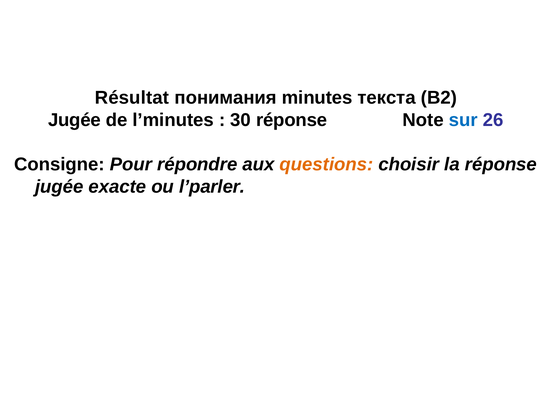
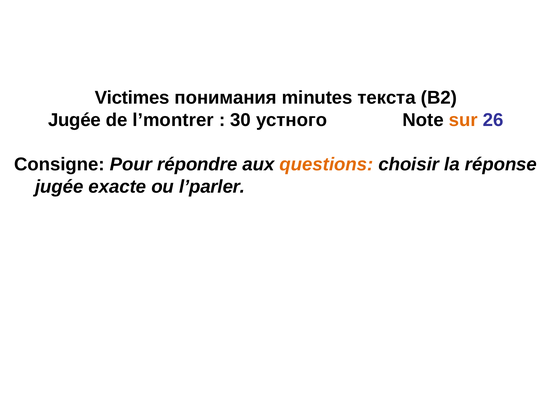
Résultat: Résultat -> Victimes
l’minutes: l’minutes -> l’montrer
30 réponse: réponse -> устного
sur colour: blue -> orange
